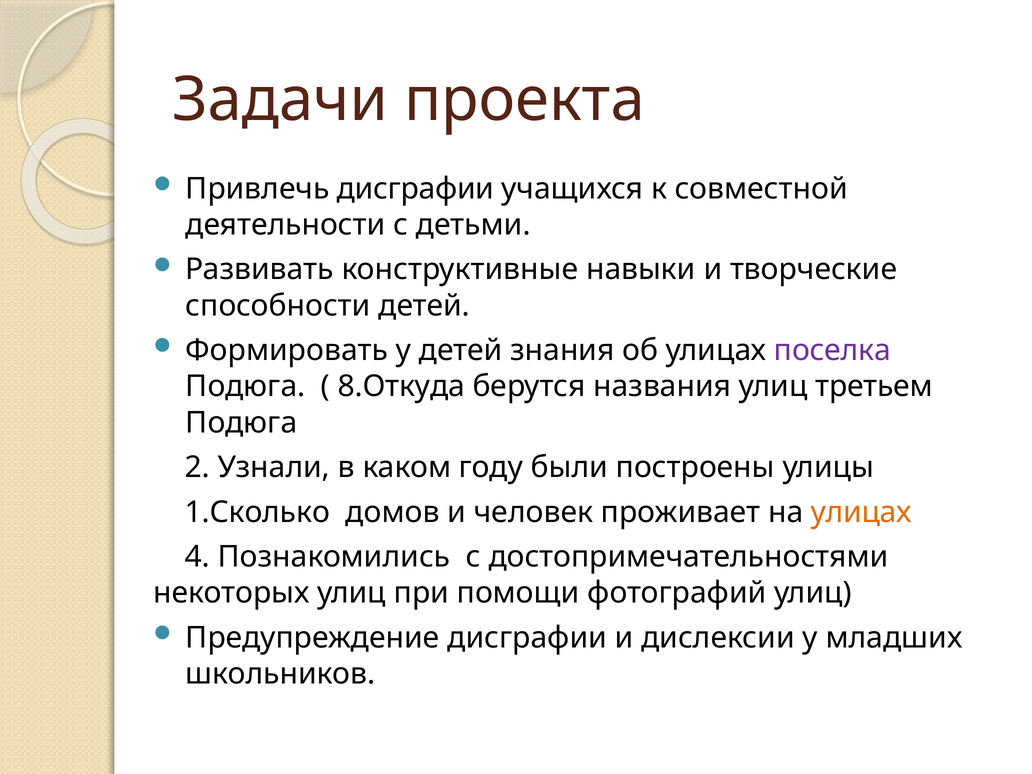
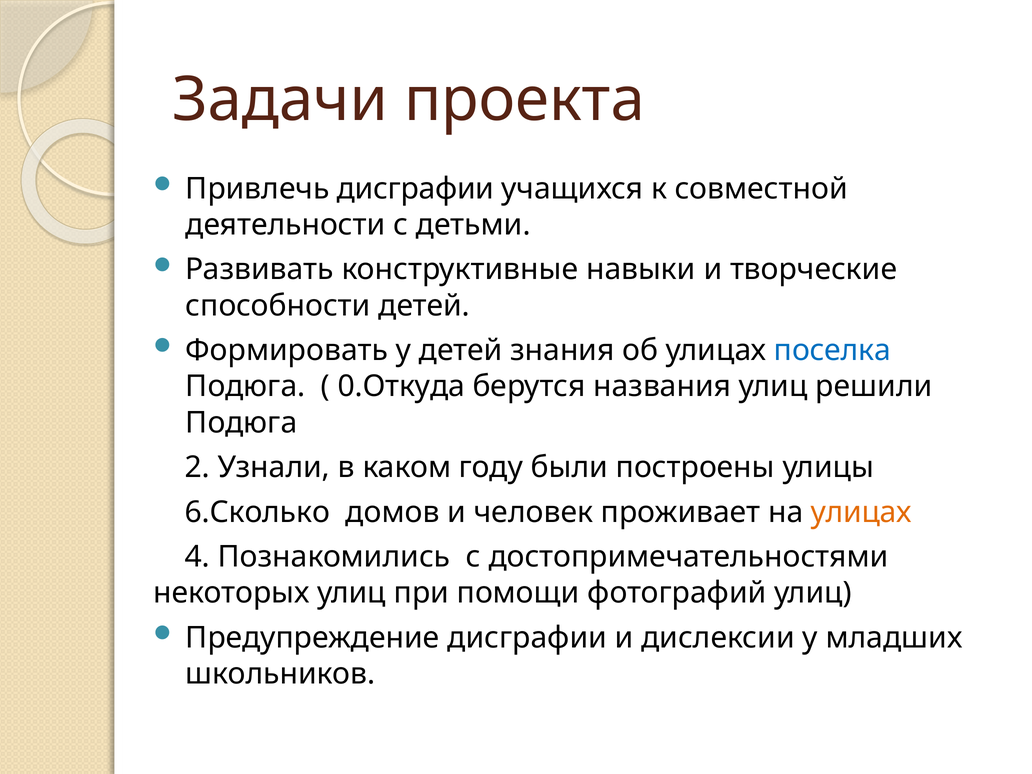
поселка colour: purple -> blue
8.Откуда: 8.Откуда -> 0.Откуда
третьем: третьем -> решили
1.Сколько: 1.Сколько -> 6.Сколько
